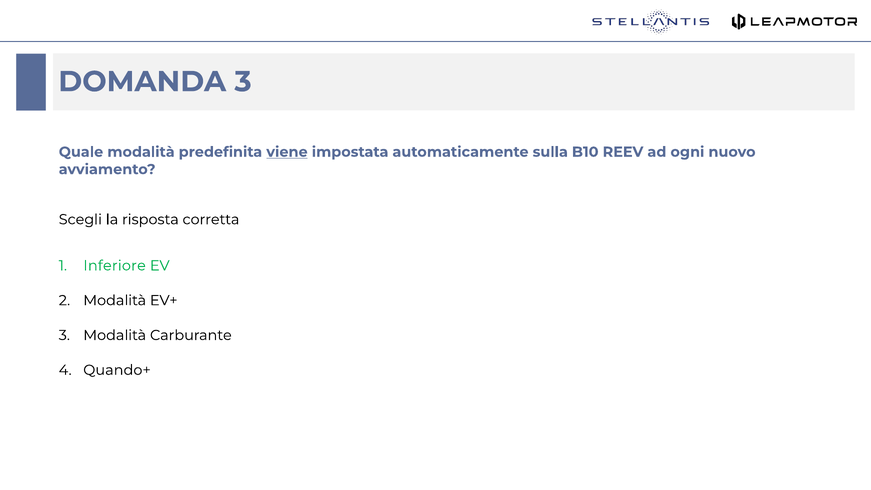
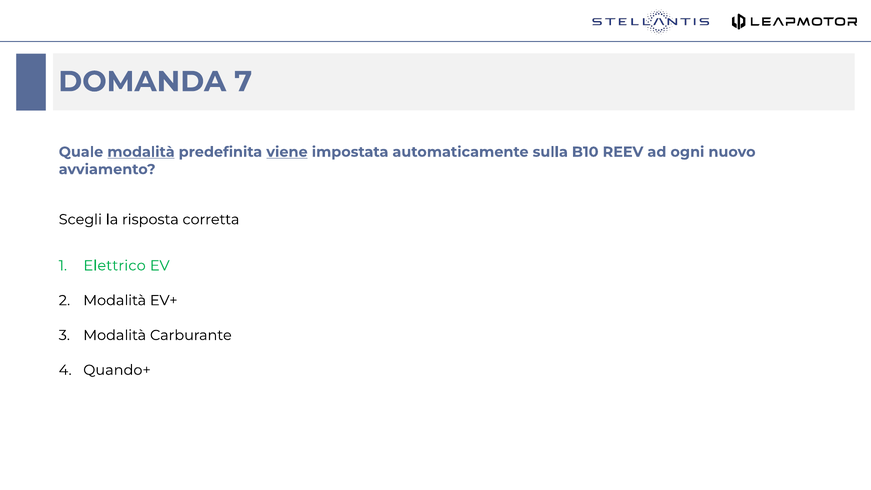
DOMANDA 3: 3 -> 7
modalità at (141, 152) underline: none -> present
Inferiore: Inferiore -> Elettrico
